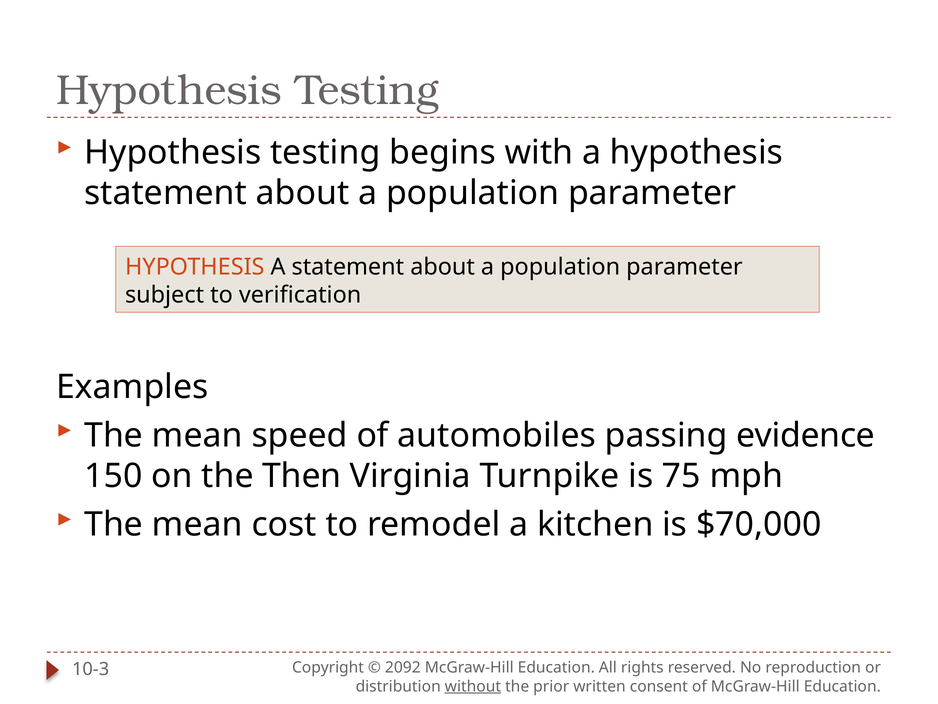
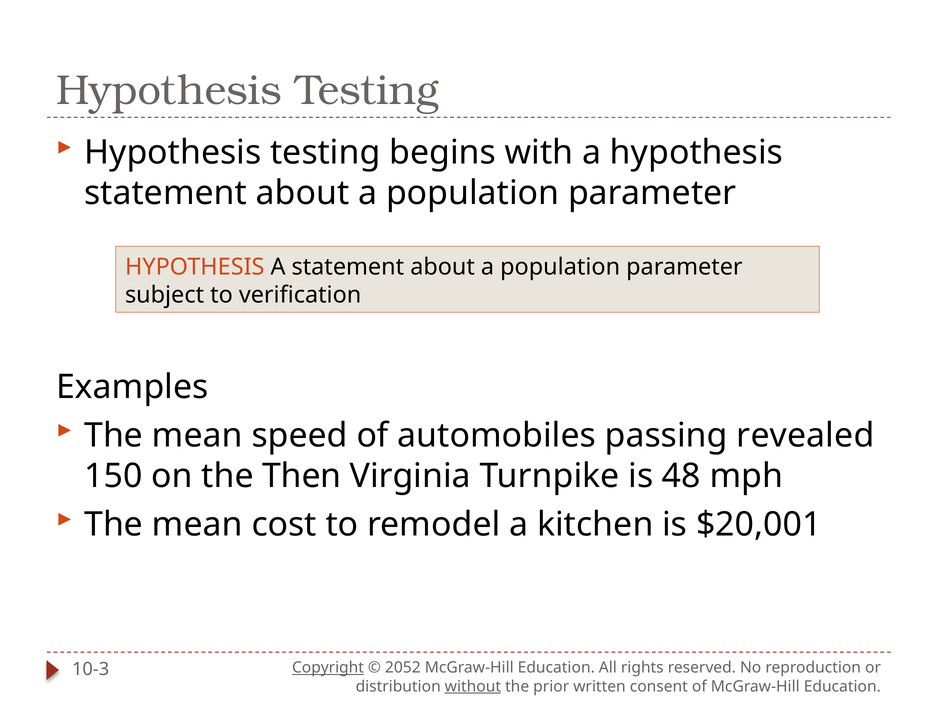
evidence: evidence -> revealed
75: 75 -> 48
$70,000: $70,000 -> $20,001
Copyright underline: none -> present
2092: 2092 -> 2052
